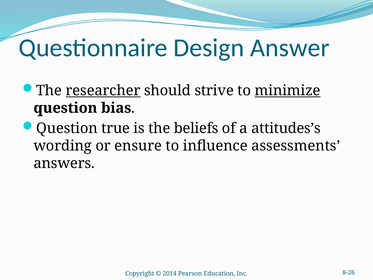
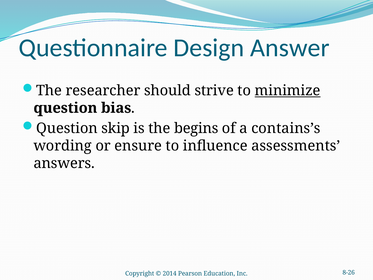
researcher underline: present -> none
true: true -> skip
beliefs: beliefs -> begins
attitudes’s: attitudes’s -> contains’s
